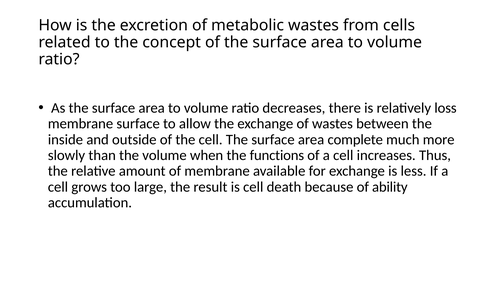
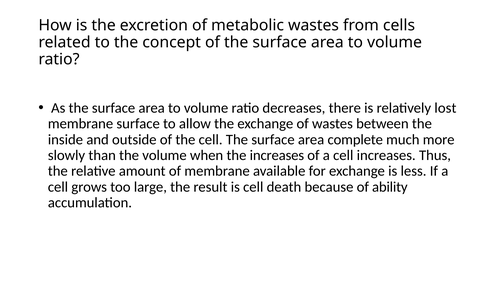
loss: loss -> lost
the functions: functions -> increases
